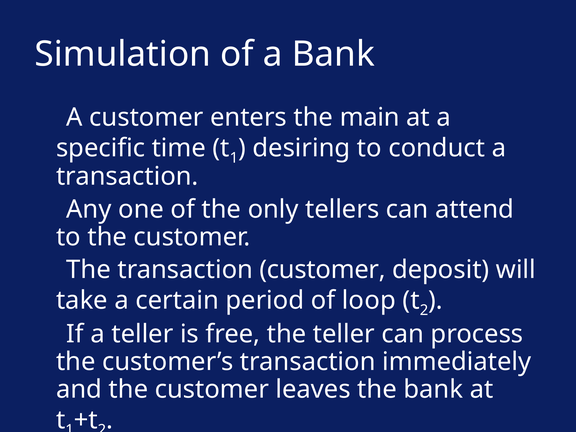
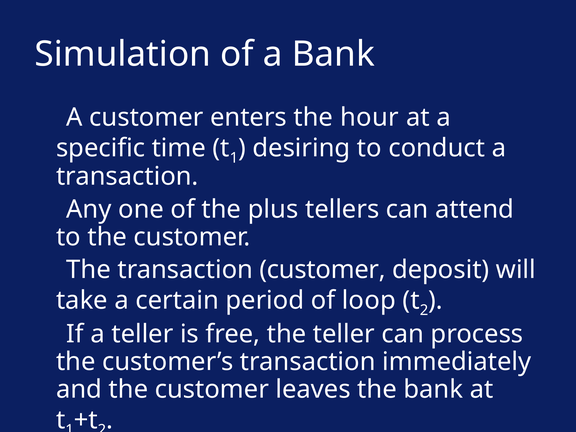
main: main -> hour
only: only -> plus
